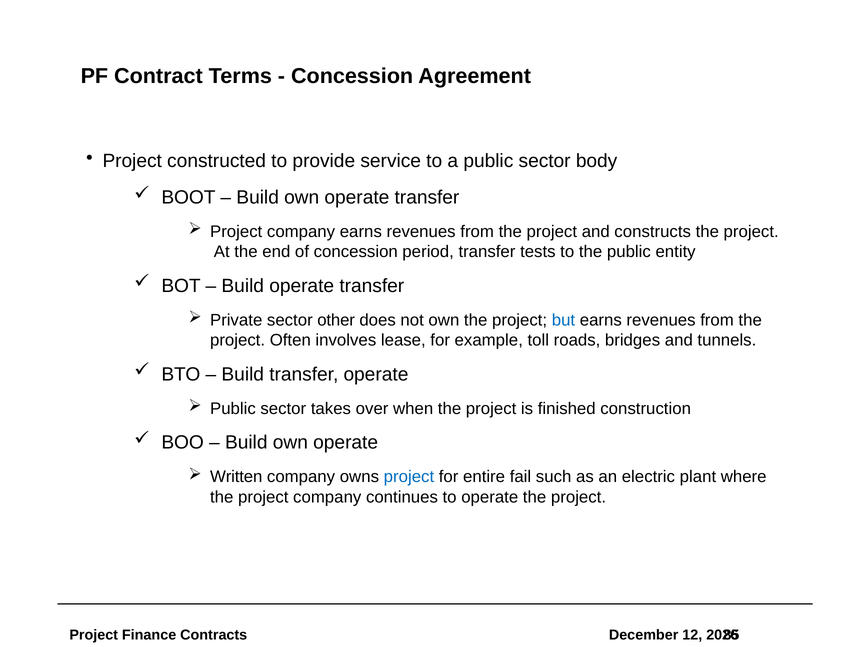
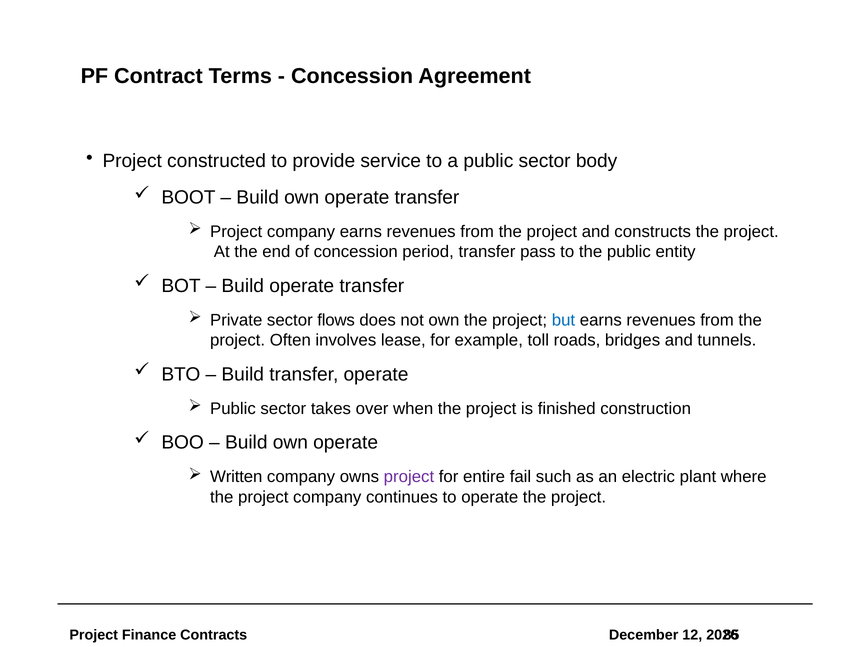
tests: tests -> pass
other: other -> flows
project at (409, 477) colour: blue -> purple
